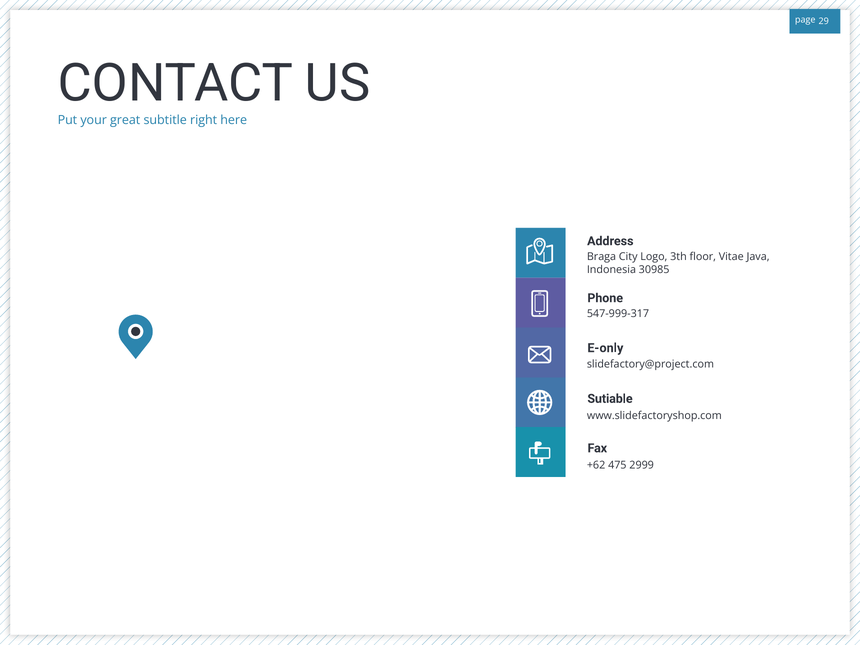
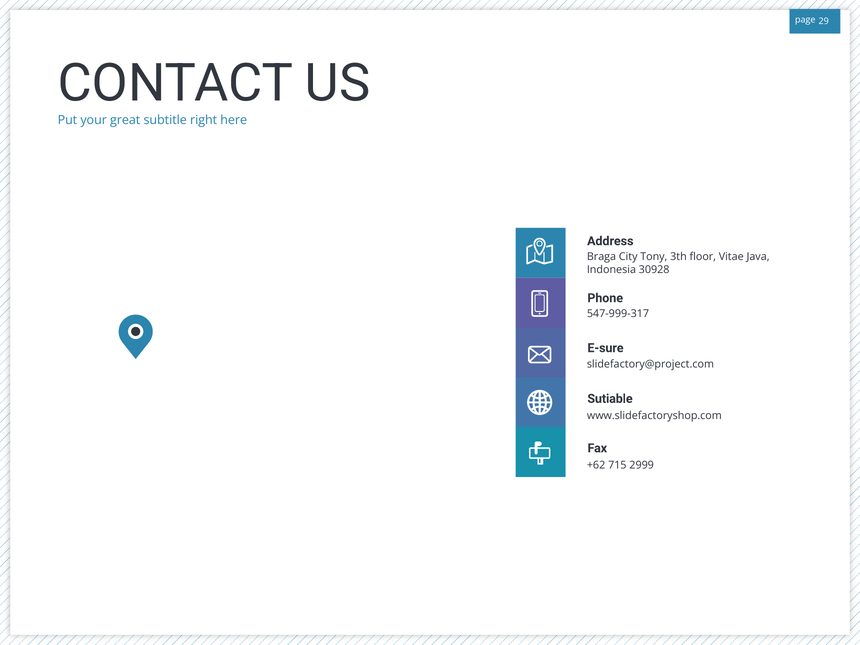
Logo: Logo -> Tony
30985: 30985 -> 30928
E-only: E-only -> E-sure
475: 475 -> 715
